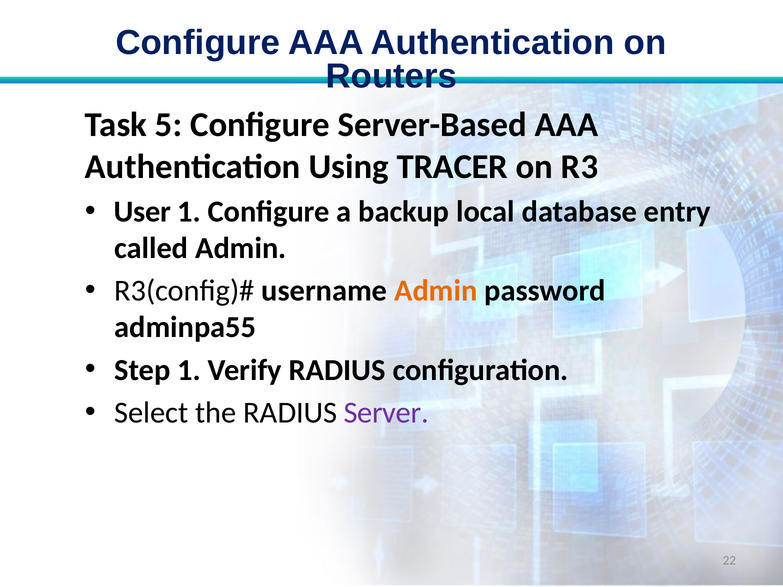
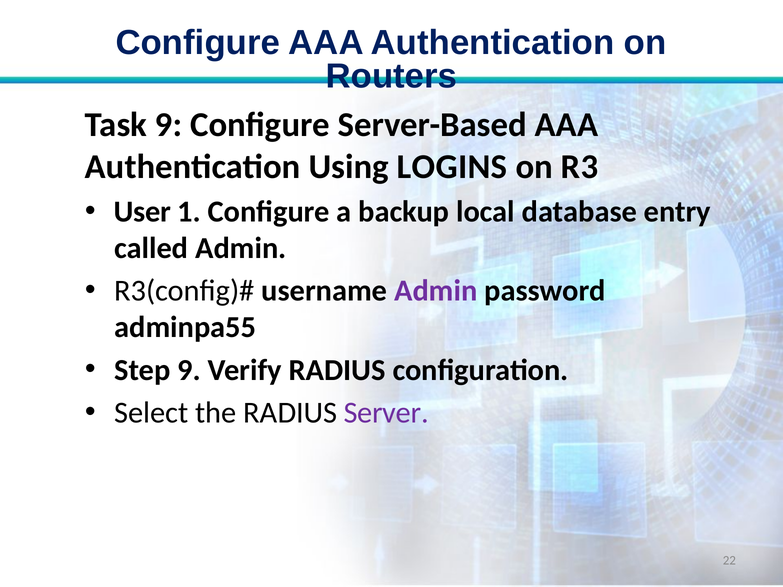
Task 5: 5 -> 9
TRACER: TRACER -> LOGINS
Admin at (436, 291) colour: orange -> purple
Step 1: 1 -> 9
